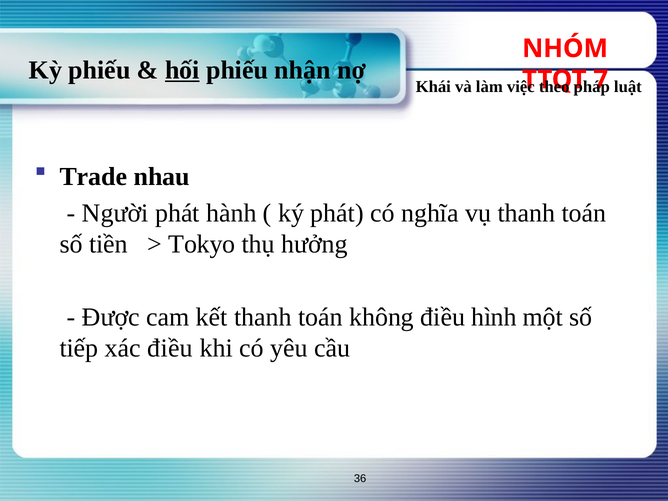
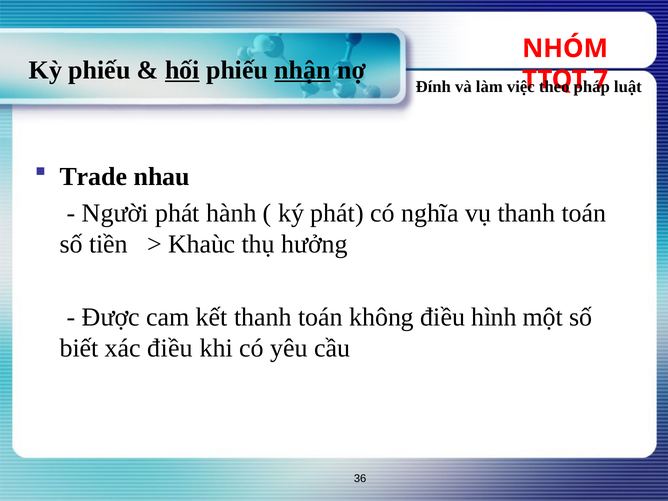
nhận underline: none -> present
Khái: Khái -> Đính
Tokyo: Tokyo -> Khaùc
tiếp: tiếp -> biết
